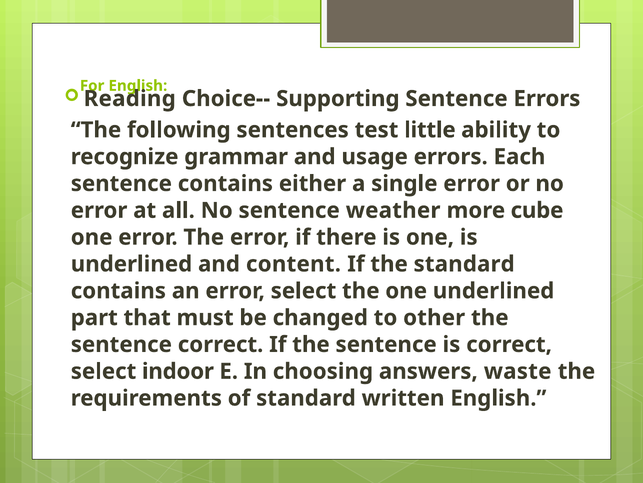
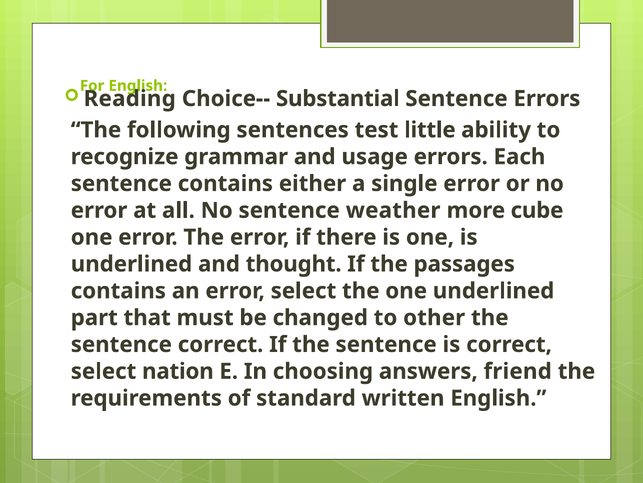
Supporting: Supporting -> Substantial
content: content -> thought
the standard: standard -> passages
indoor: indoor -> nation
waste: waste -> friend
